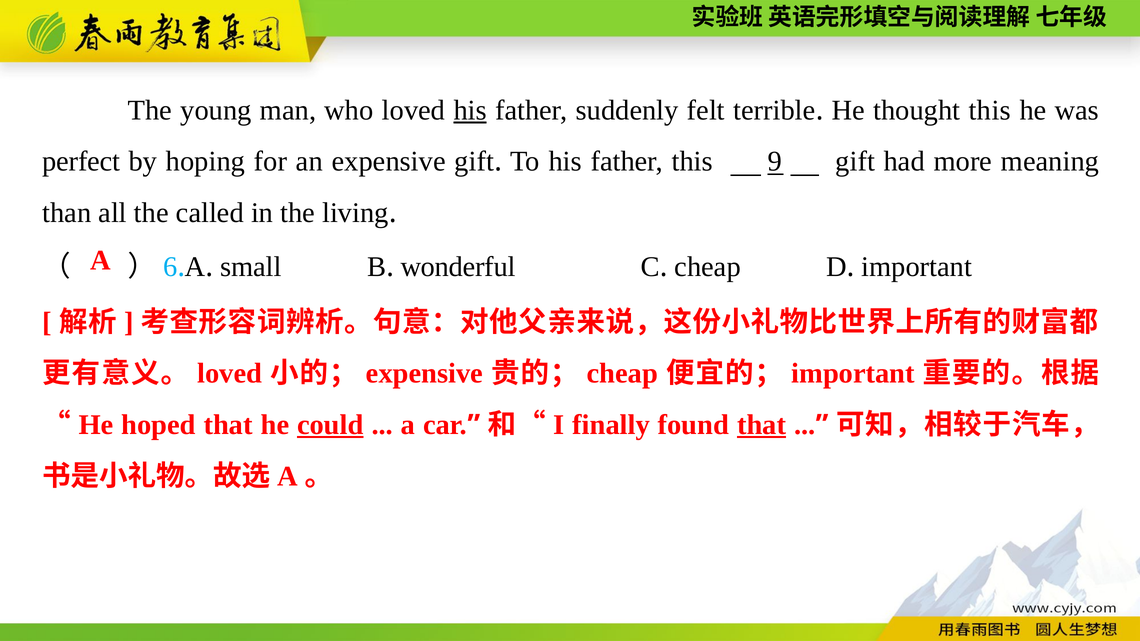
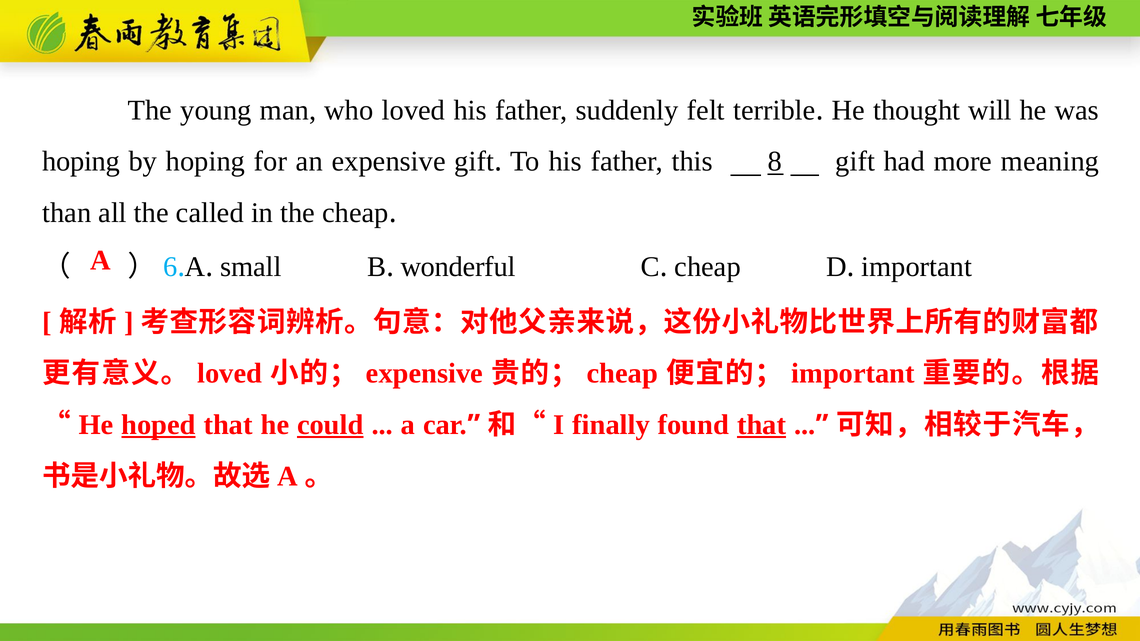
his at (470, 110) underline: present -> none
thought this: this -> will
perfect at (81, 162): perfect -> hoping
9: 9 -> 8
the living: living -> cheap
hoped underline: none -> present
